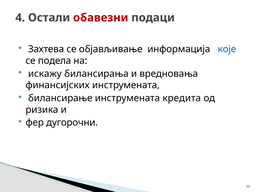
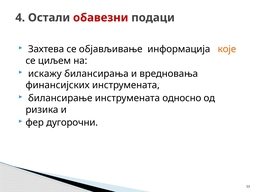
које colour: blue -> orange
подела: подела -> циљем
кредита: кредита -> односно
